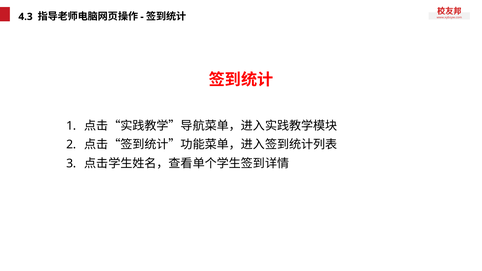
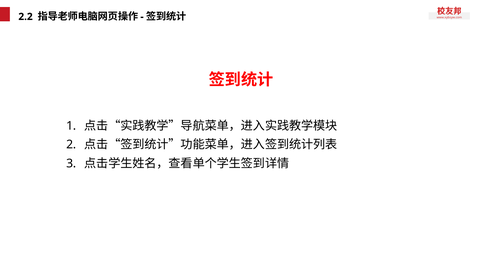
4.3: 4.3 -> 2.2
